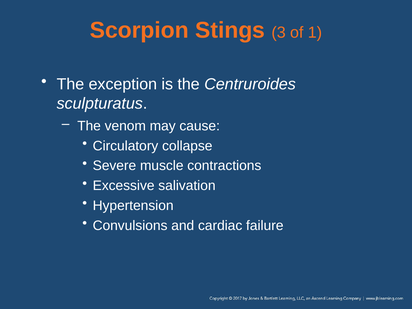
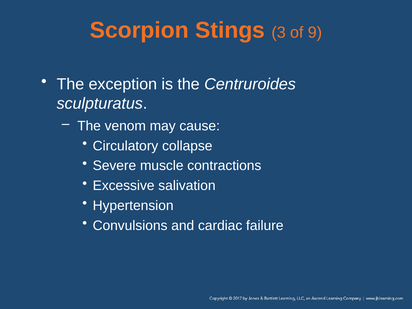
1: 1 -> 9
